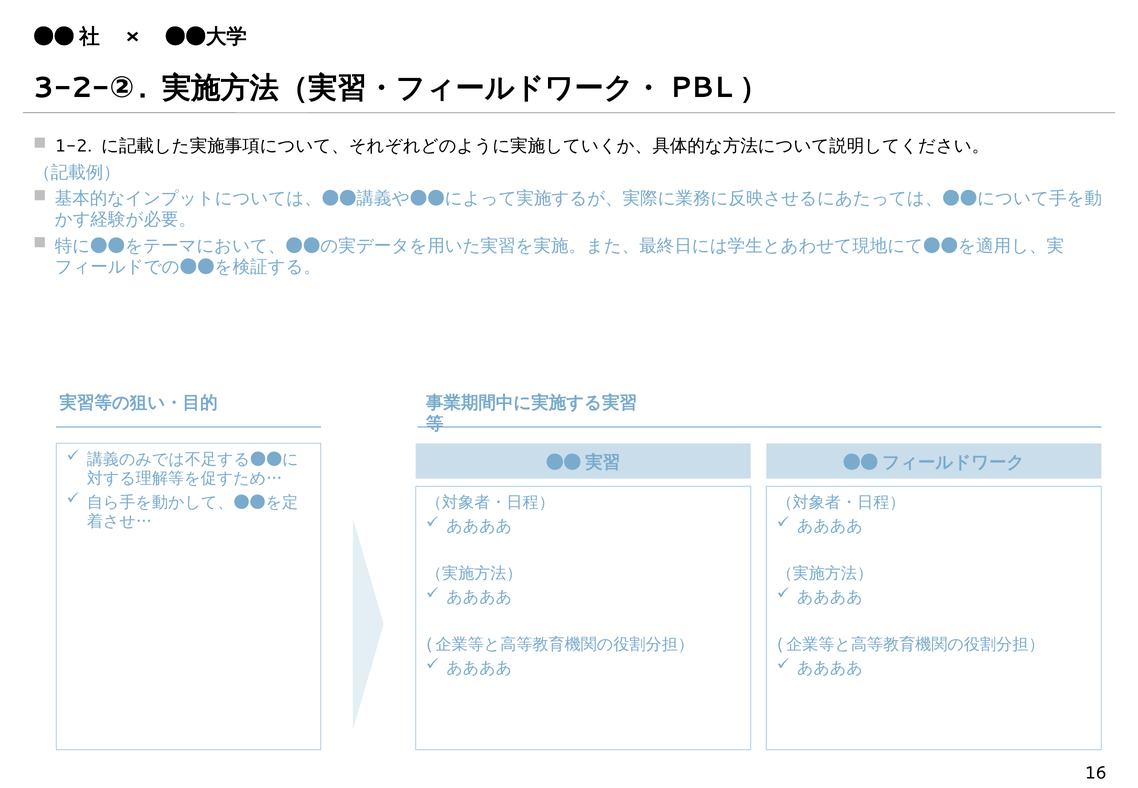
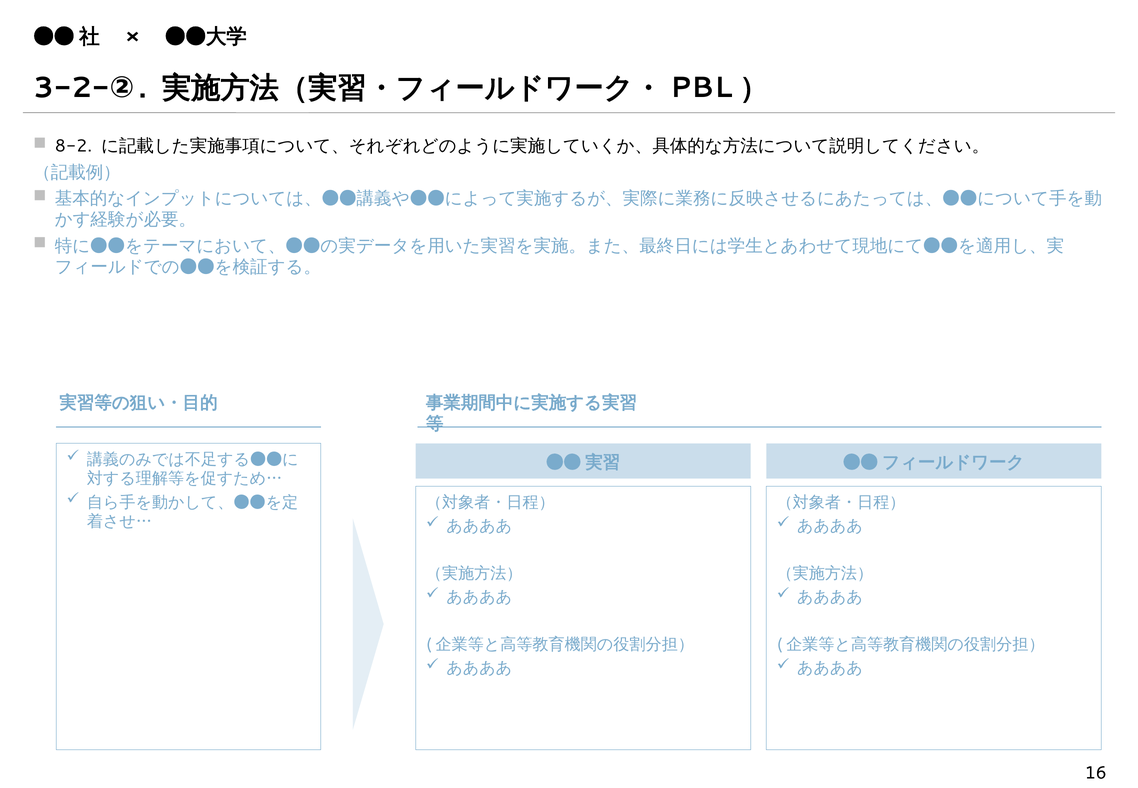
1-2: 1-2 -> 8-2
